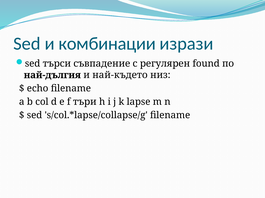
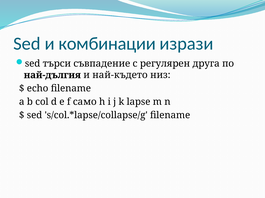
found: found -> друга
търи: търи -> само
